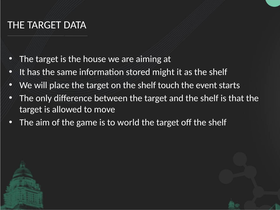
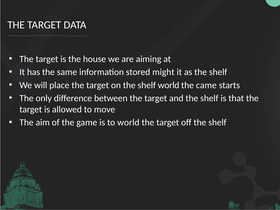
shelf touch: touch -> world
event: event -> came
